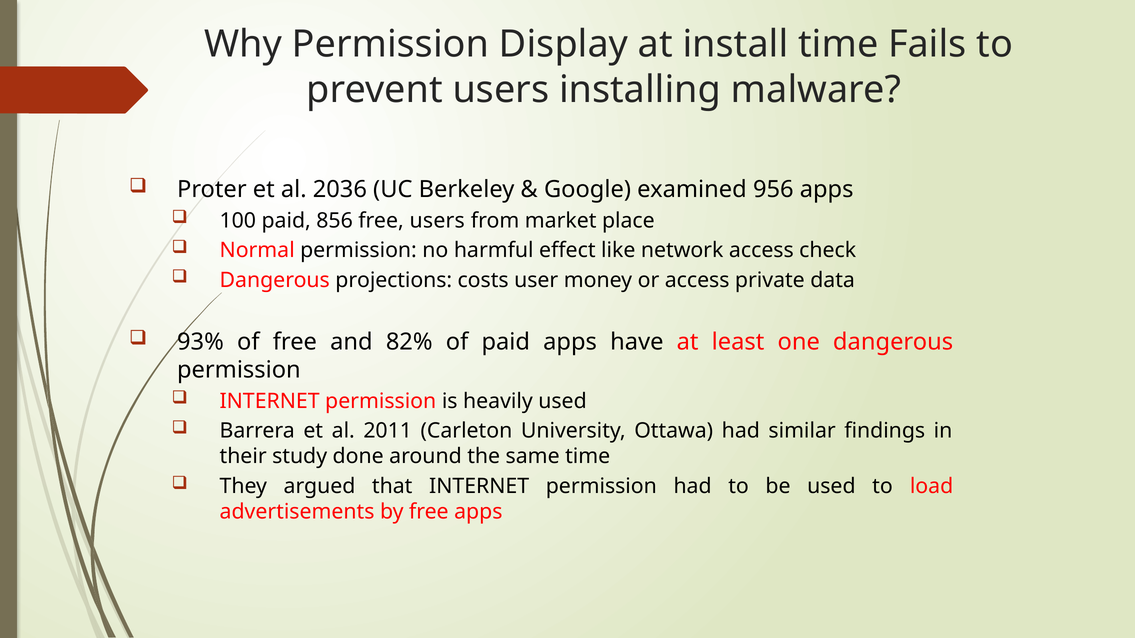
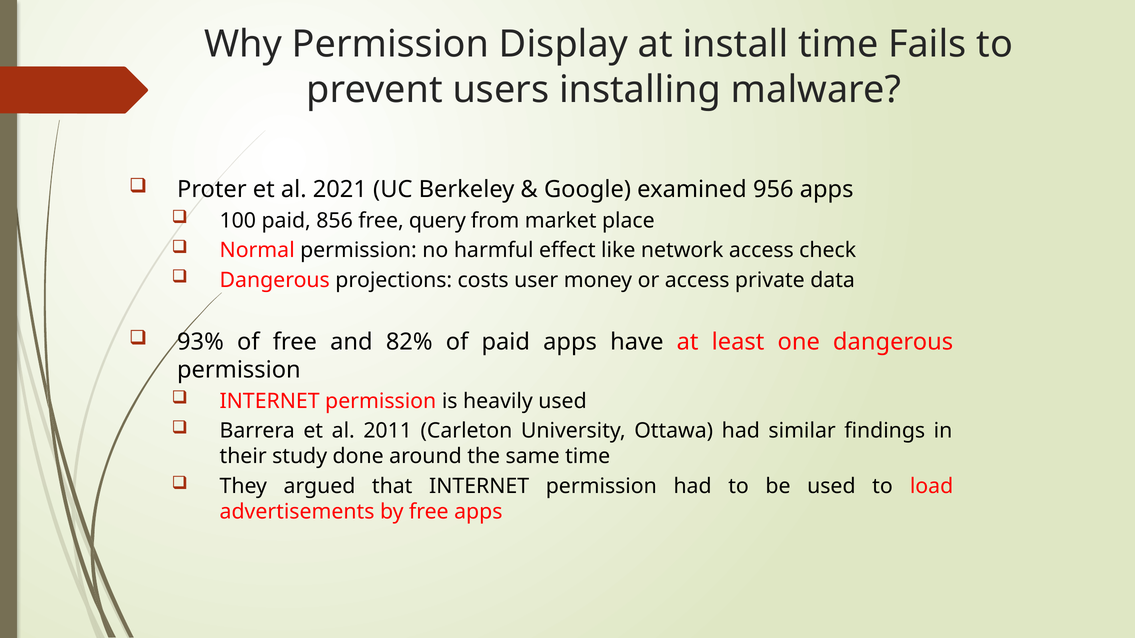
2036: 2036 -> 2021
free users: users -> query
